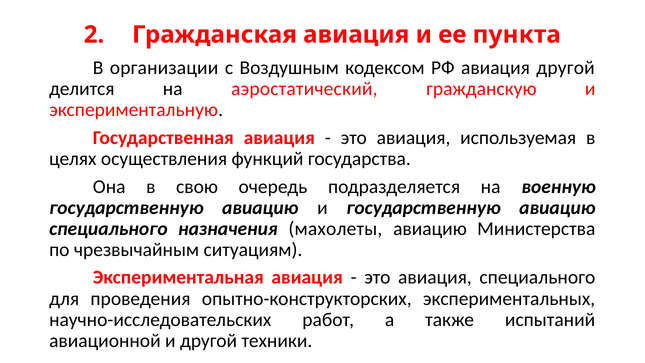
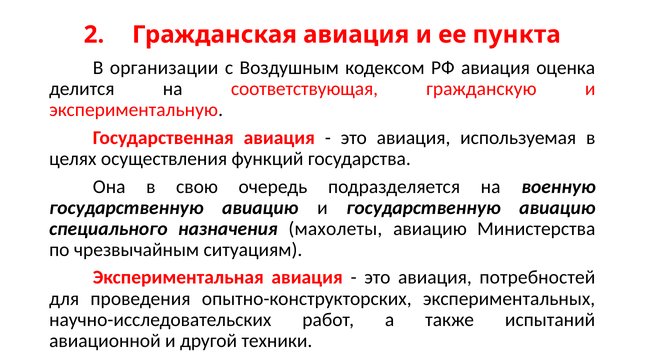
авиация другой: другой -> оценка
аэростатический: аэростатический -> соответствующая
авиация специального: специального -> потребностей
